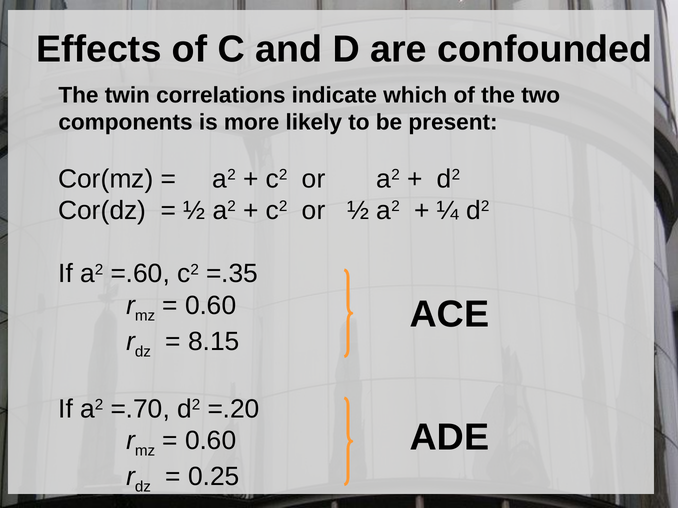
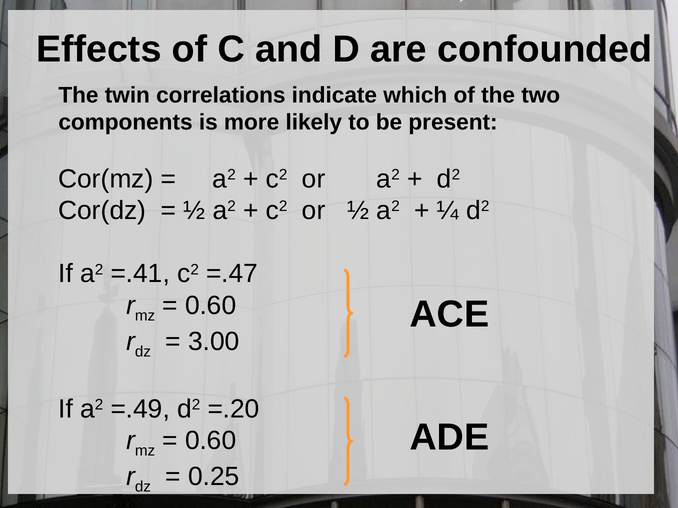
=.60: =.60 -> =.41
=.35: =.35 -> =.47
8.15: 8.15 -> 3.00
=.70: =.70 -> =.49
